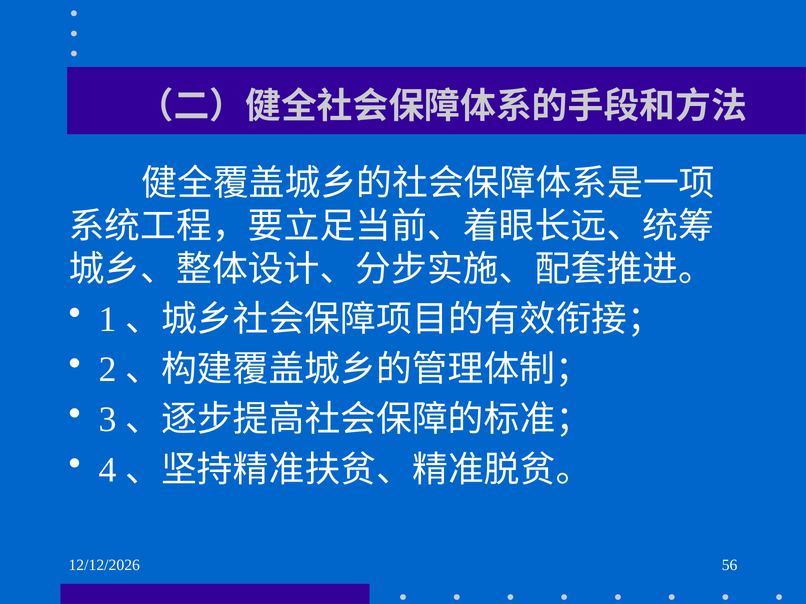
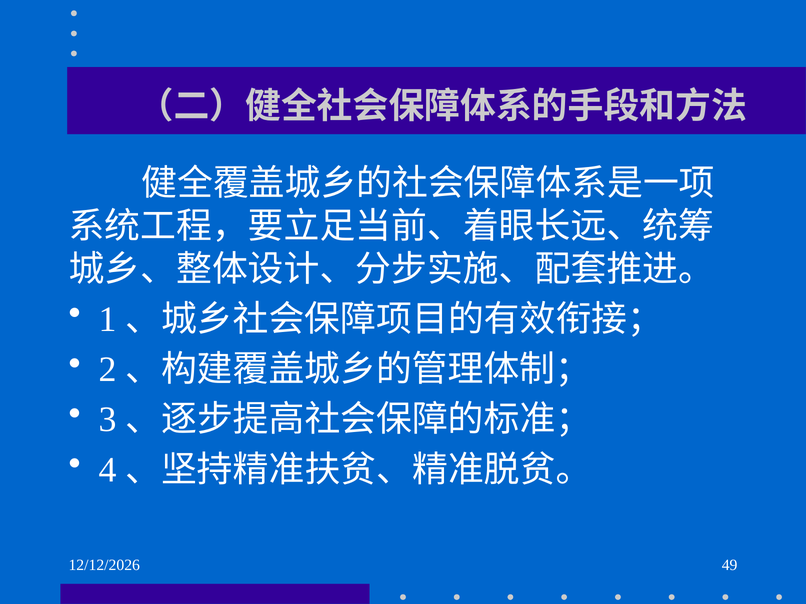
56: 56 -> 49
